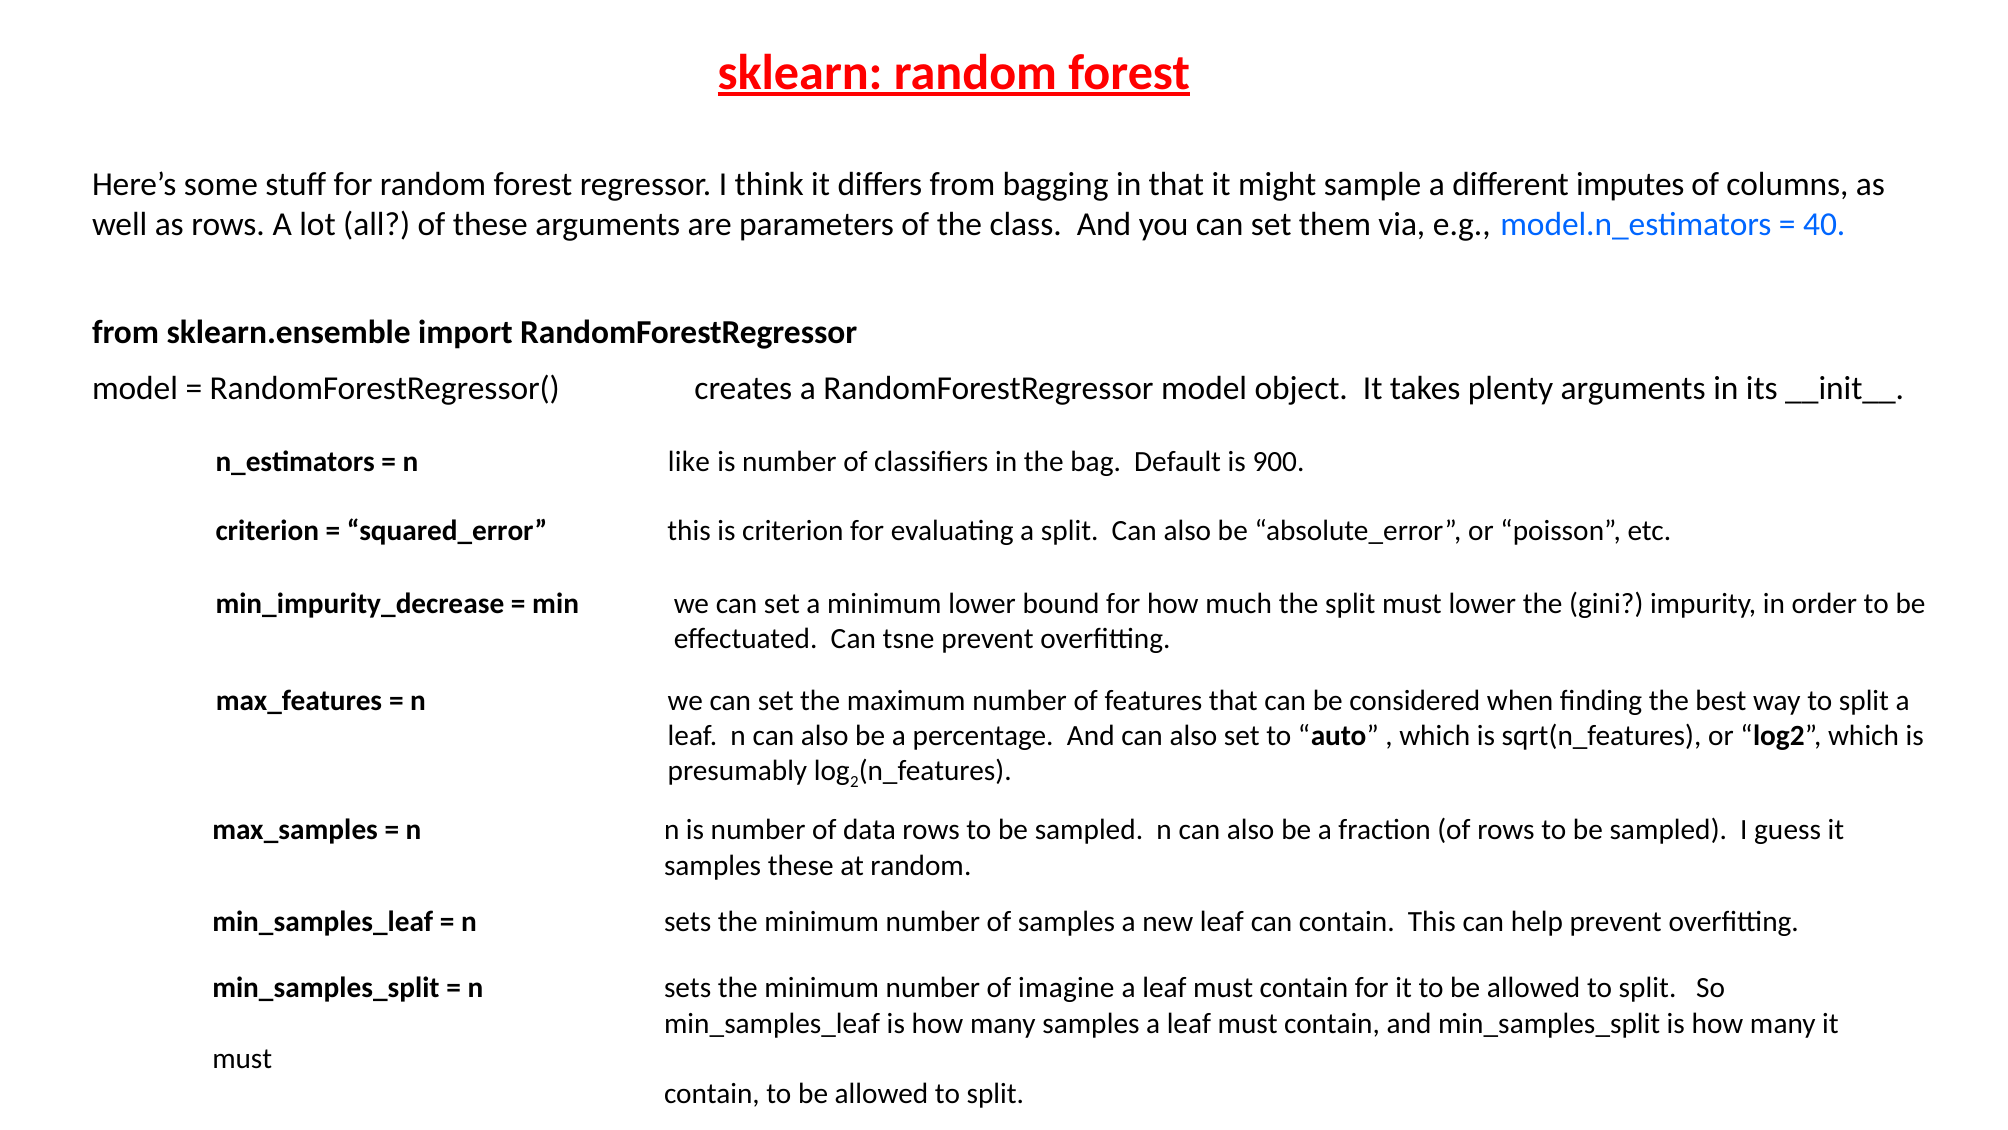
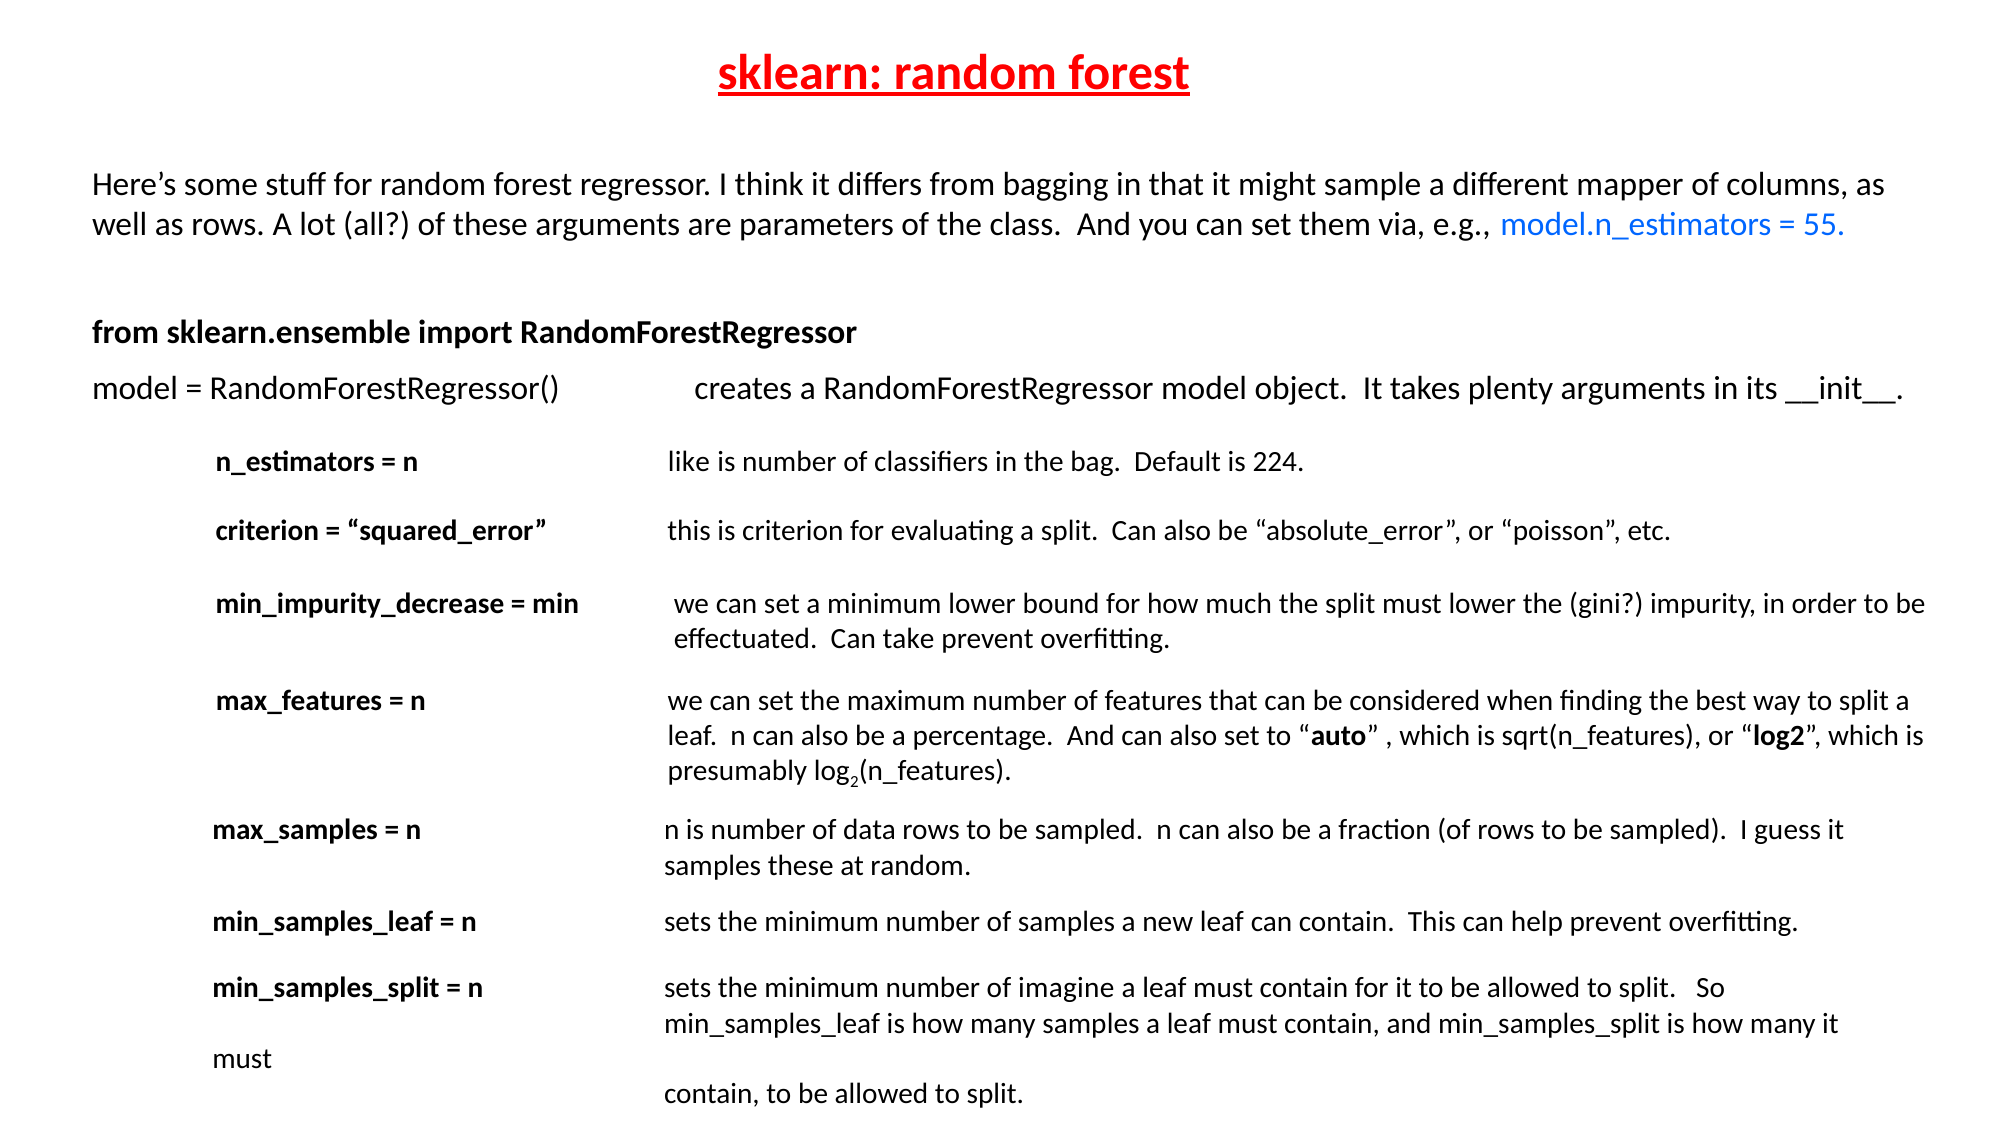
imputes: imputes -> mapper
40: 40 -> 55
900: 900 -> 224
tsne: tsne -> take
